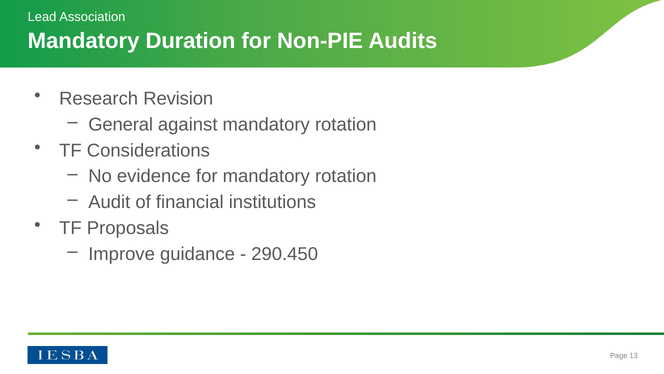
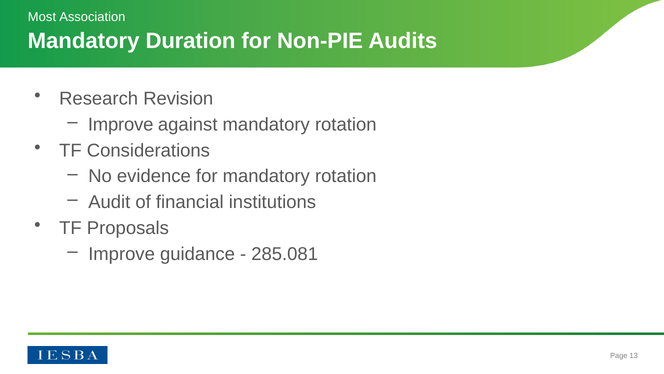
Lead: Lead -> Most
General at (121, 125): General -> Improve
290.450: 290.450 -> 285.081
